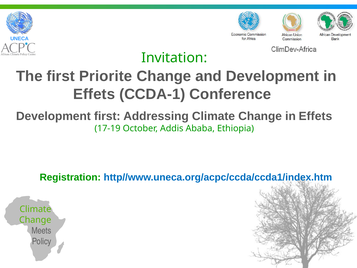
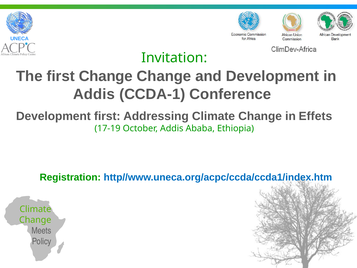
first Priorite: Priorite -> Change
Effets at (94, 94): Effets -> Addis
